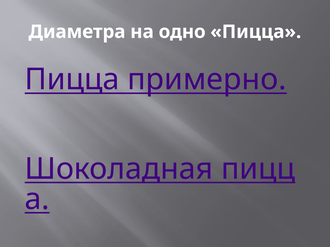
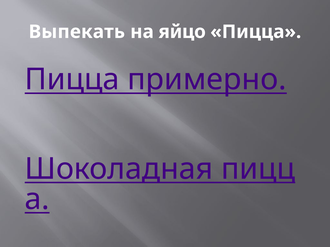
Диаметра: Диаметра -> Выпекать
одно: одно -> яйцо
